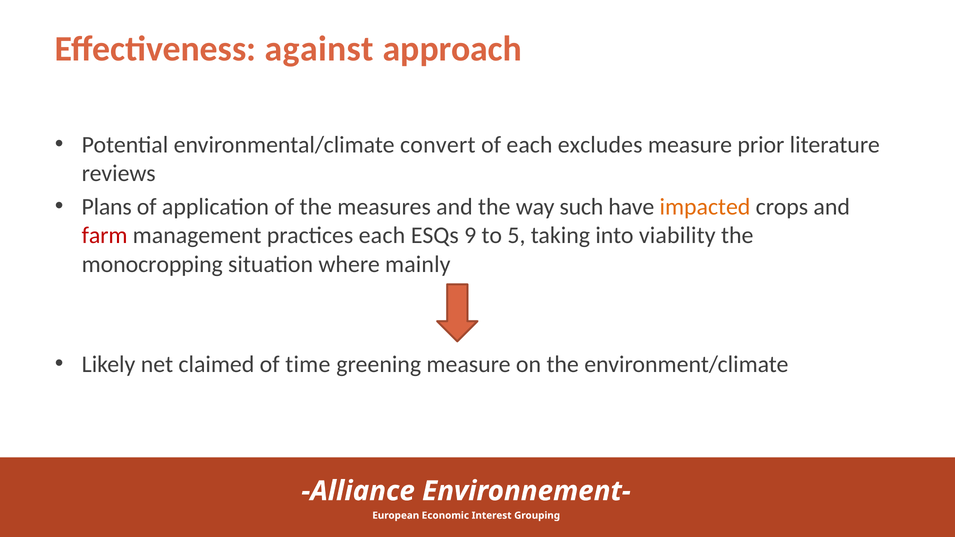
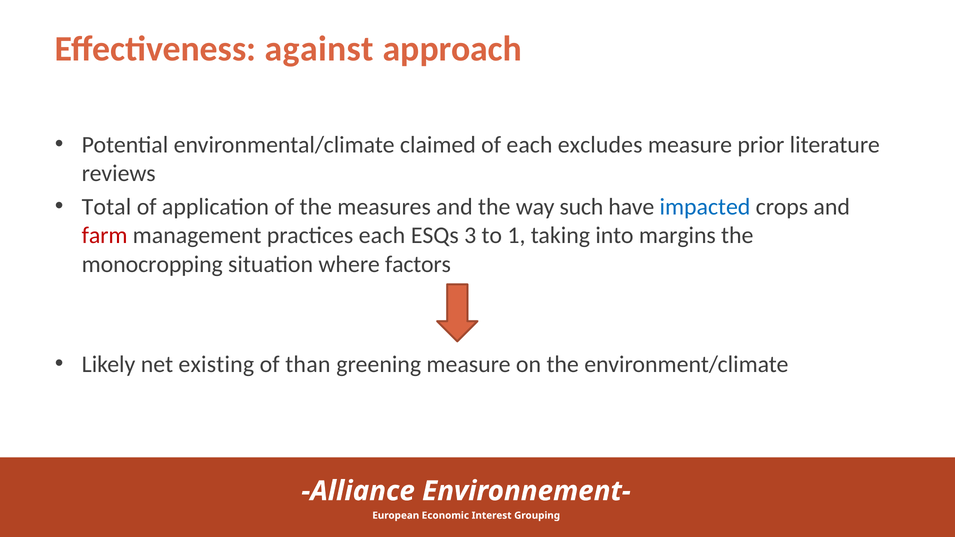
convert: convert -> claimed
Plans: Plans -> Total
impacted colour: orange -> blue
9: 9 -> 3
5: 5 -> 1
viability: viability -> margins
mainly: mainly -> factors
claimed: claimed -> existing
time: time -> than
